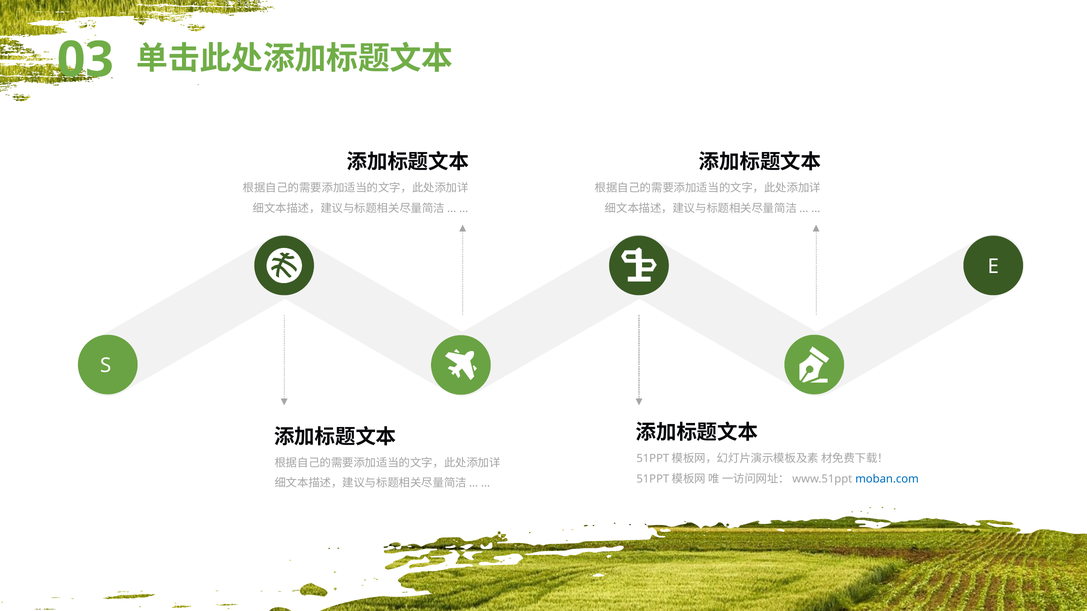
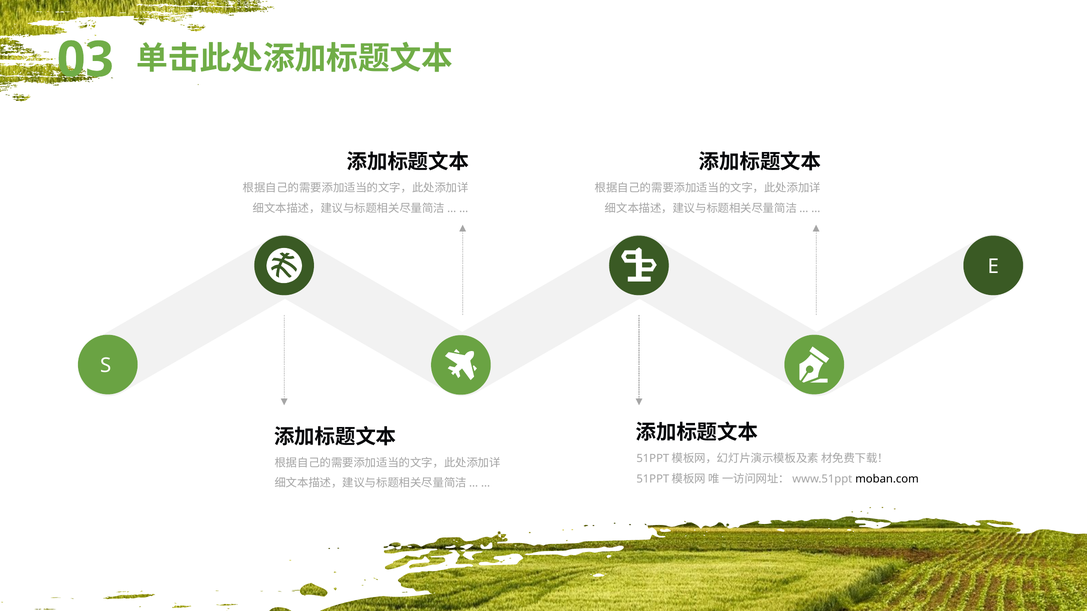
moban.com colour: blue -> black
